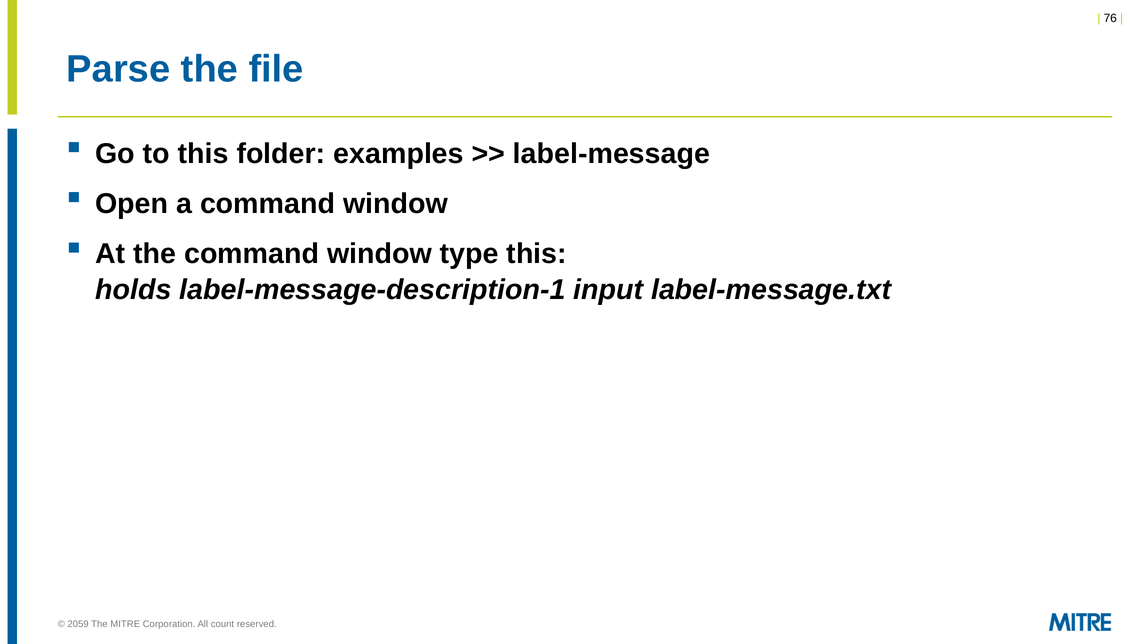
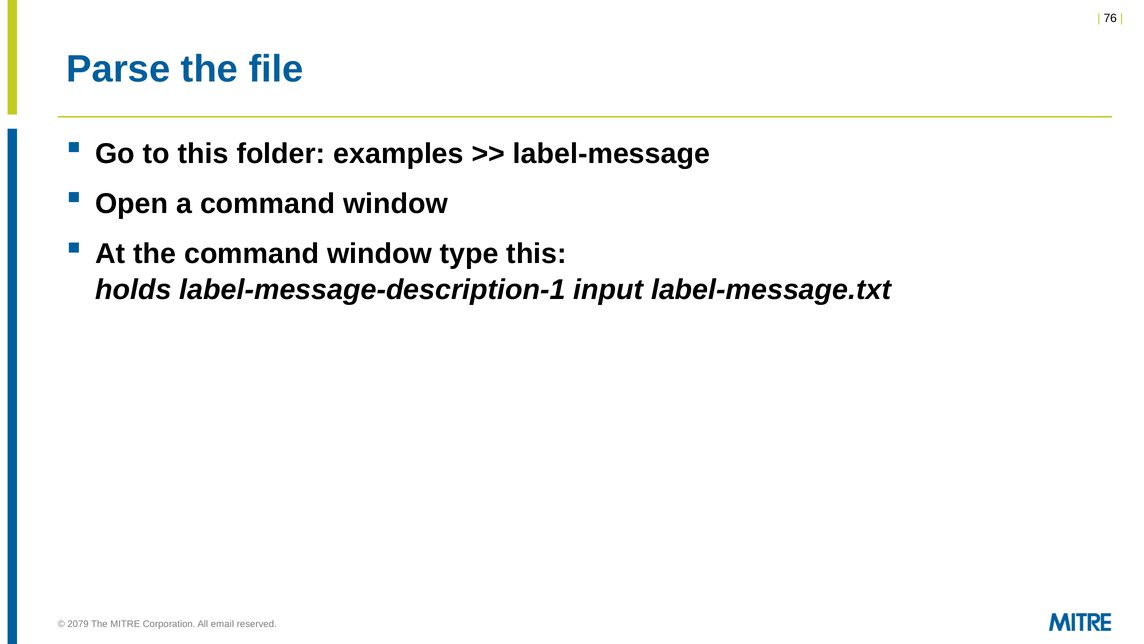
2059: 2059 -> 2079
count: count -> email
